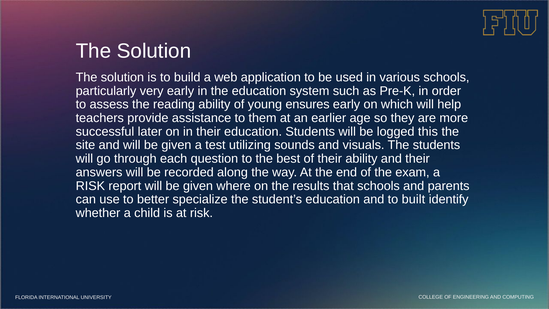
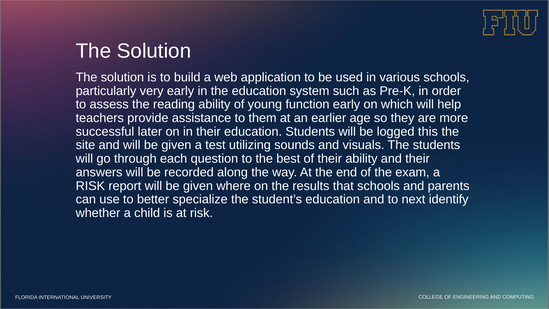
ensures: ensures -> function
built: built -> next
